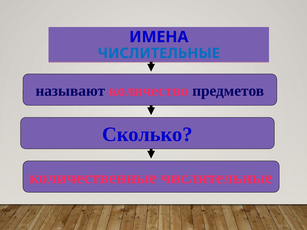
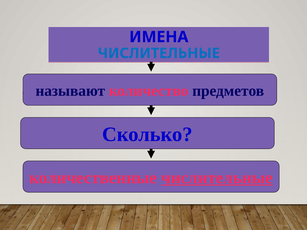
числительные at (217, 178) underline: none -> present
